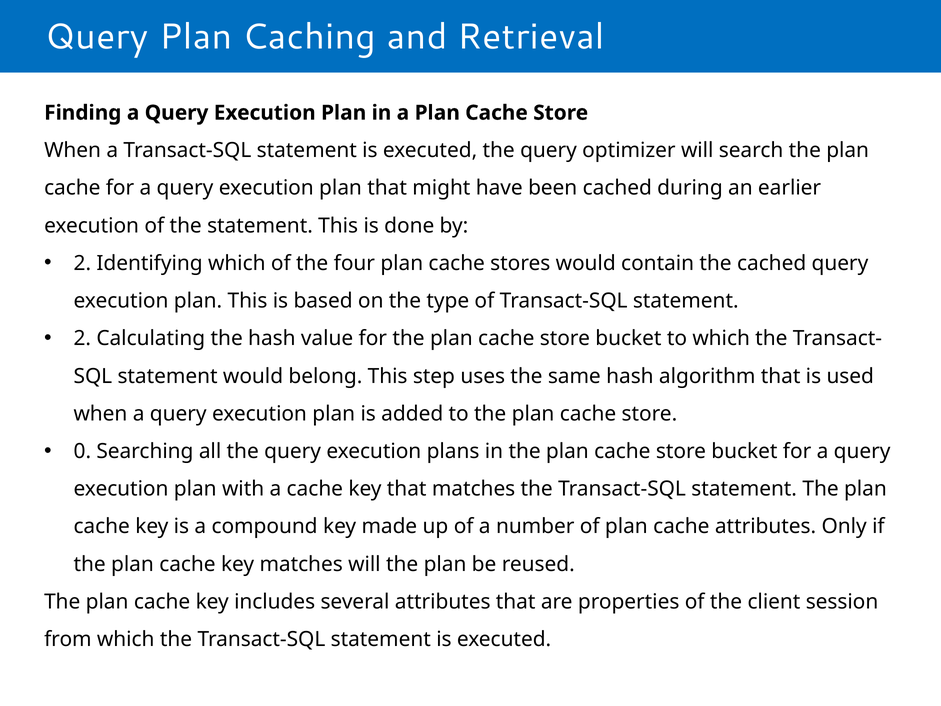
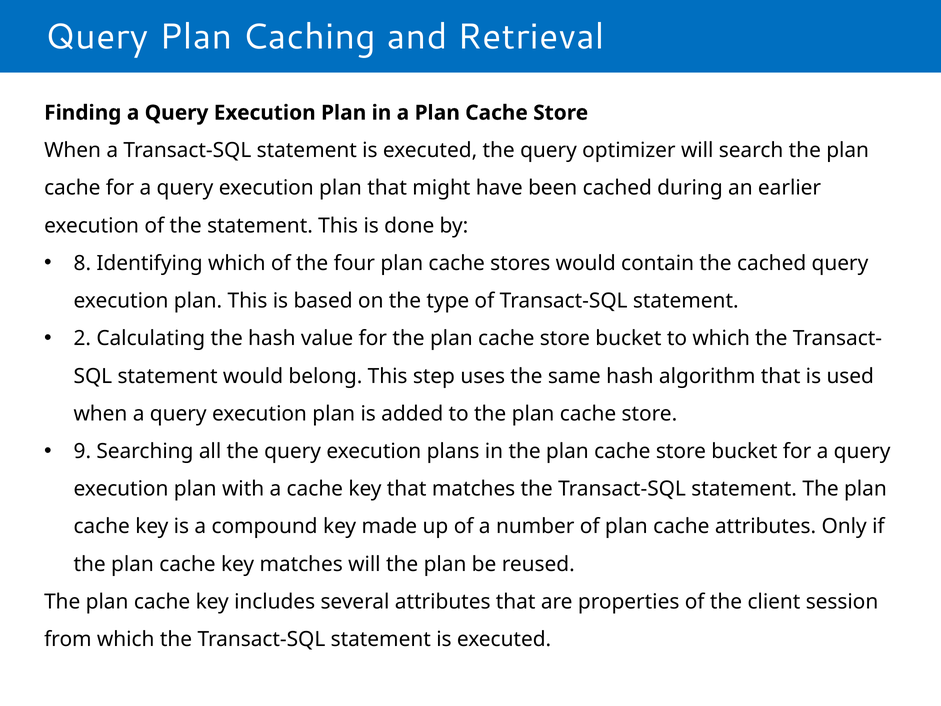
2 at (82, 263): 2 -> 8
0: 0 -> 9
